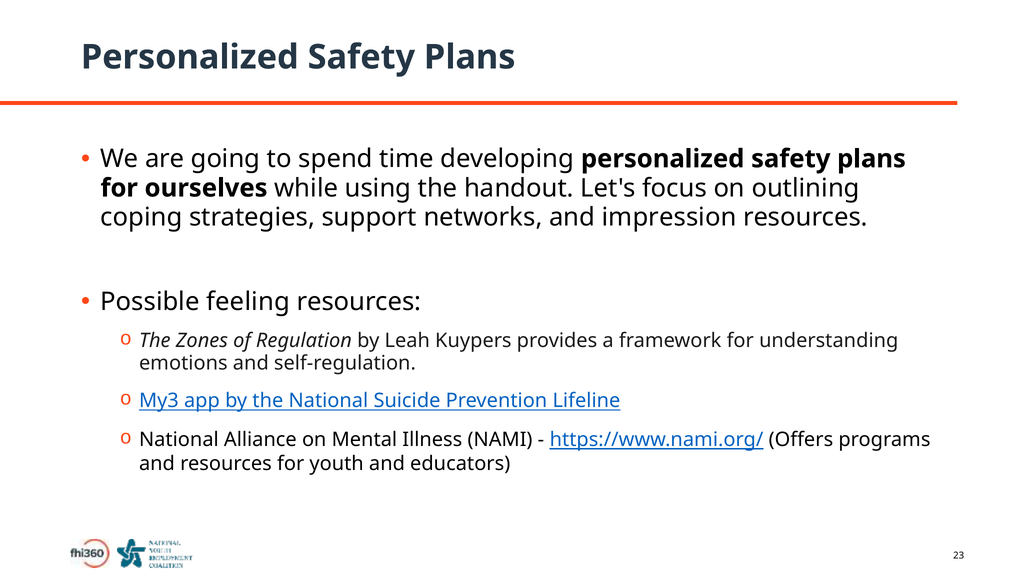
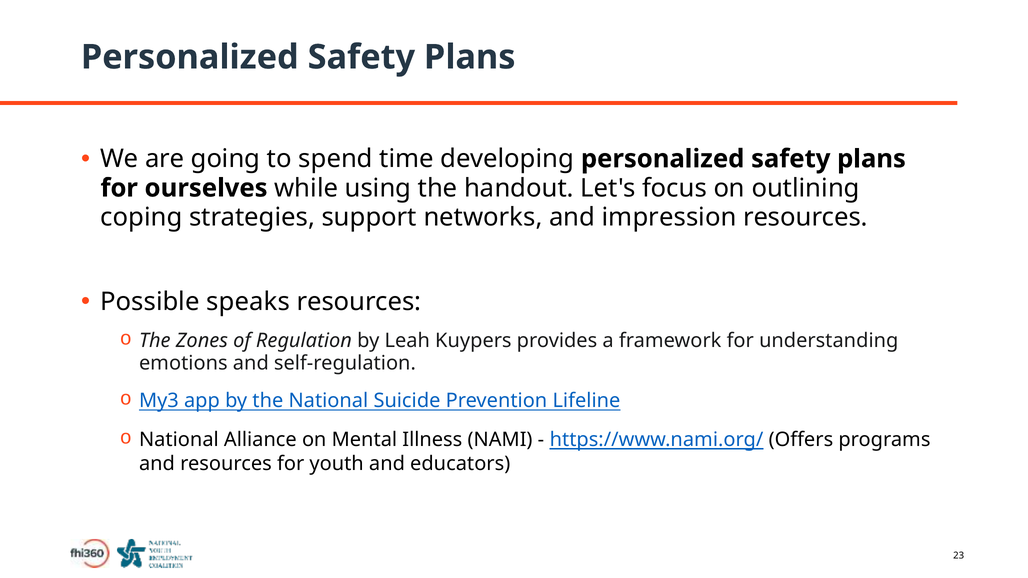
feeling: feeling -> speaks
